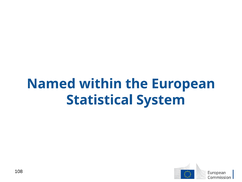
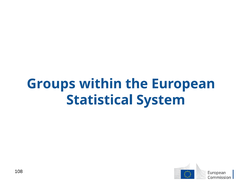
Named: Named -> Groups
